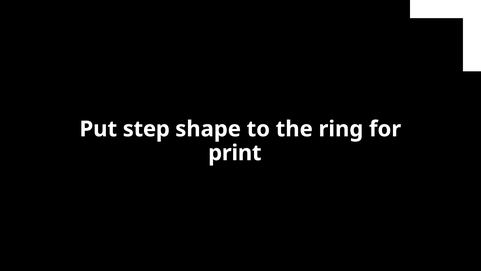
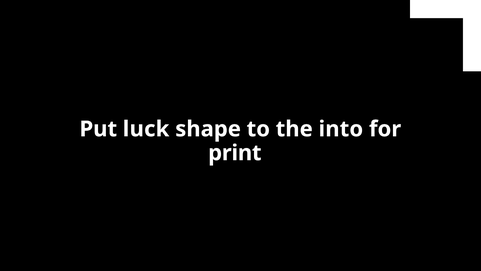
step: step -> luck
ring: ring -> into
